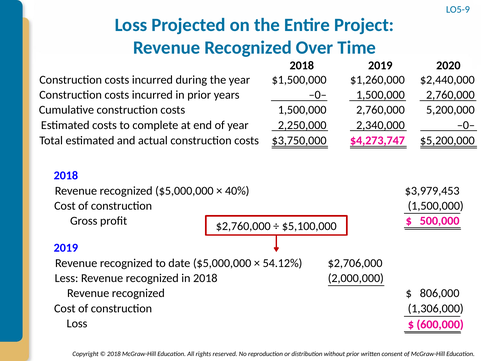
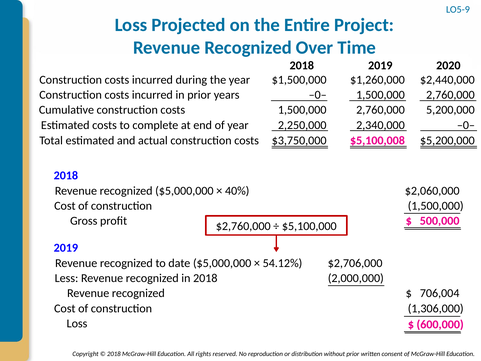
$4,273,747: $4,273,747 -> $5,100,008
$3,979,453: $3,979,453 -> $2,060,000
806,000: 806,000 -> 706,004
